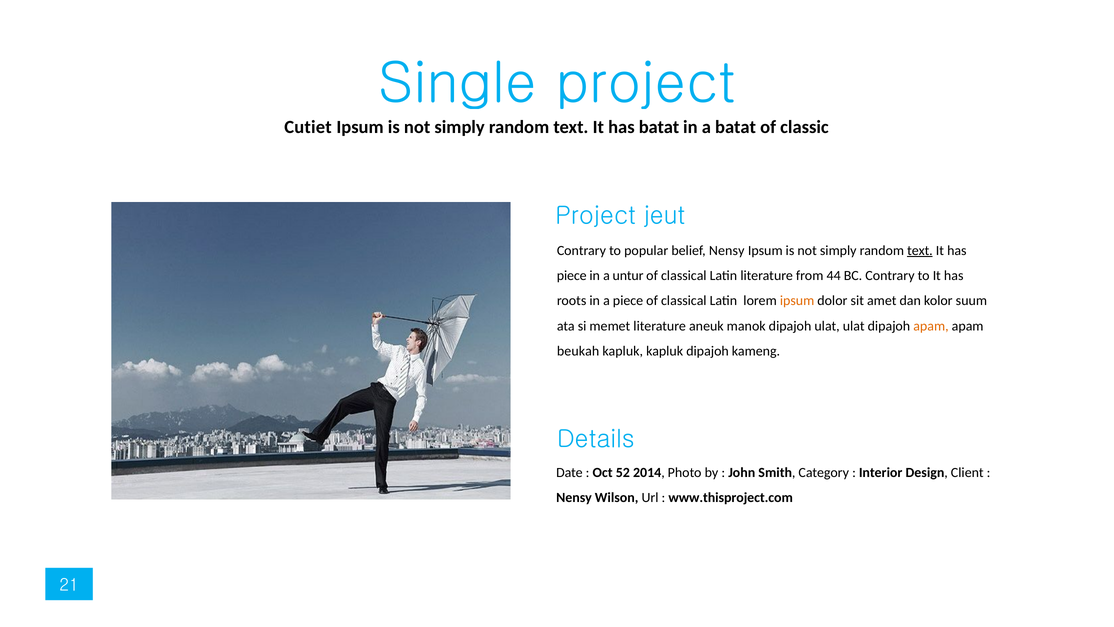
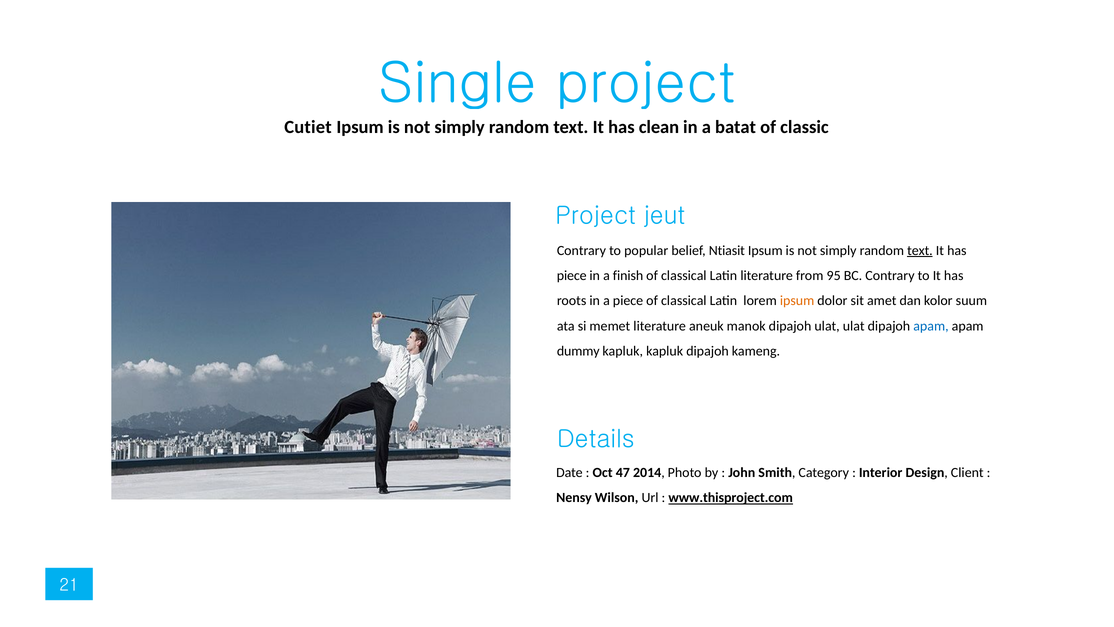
has batat: batat -> clean
belief Nensy: Nensy -> Ntiasit
untur: untur -> finish
44: 44 -> 95
apam at (931, 326) colour: orange -> blue
beukah: beukah -> dummy
52: 52 -> 47
www.thisproject.com underline: none -> present
